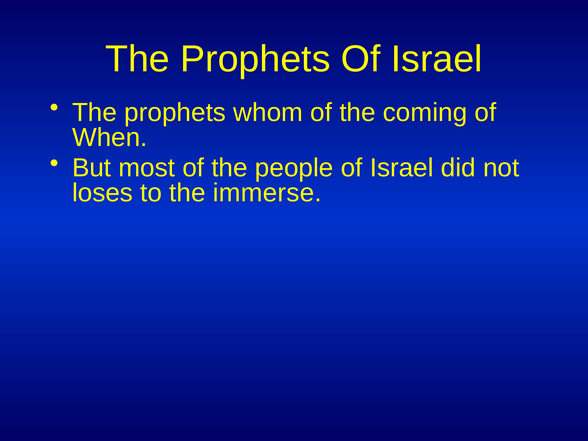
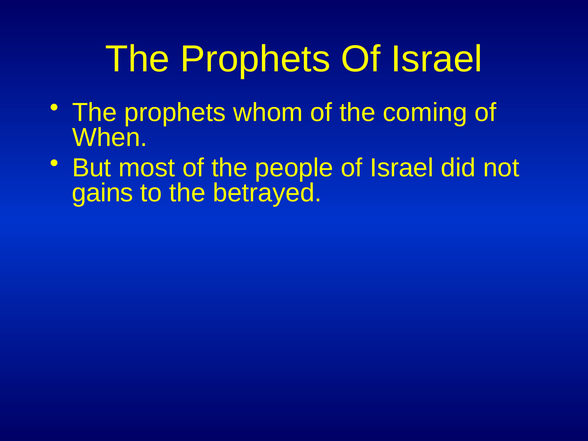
loses: loses -> gains
immerse: immerse -> betrayed
